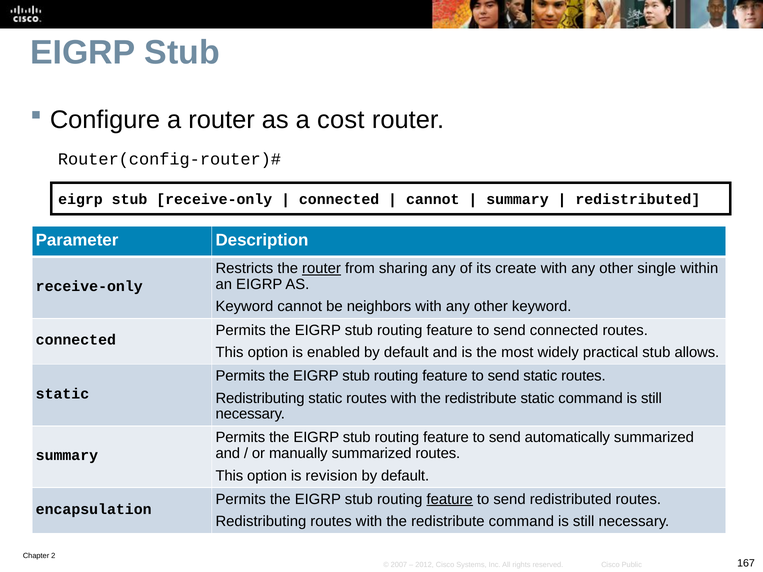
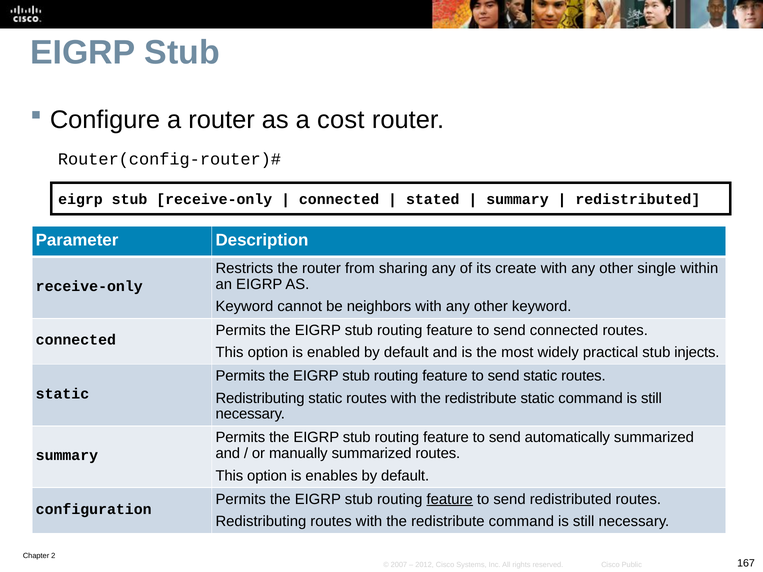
cannot at (433, 200): cannot -> stated
router at (322, 269) underline: present -> none
allows: allows -> injects
revision: revision -> enables
encapsulation: encapsulation -> configuration
